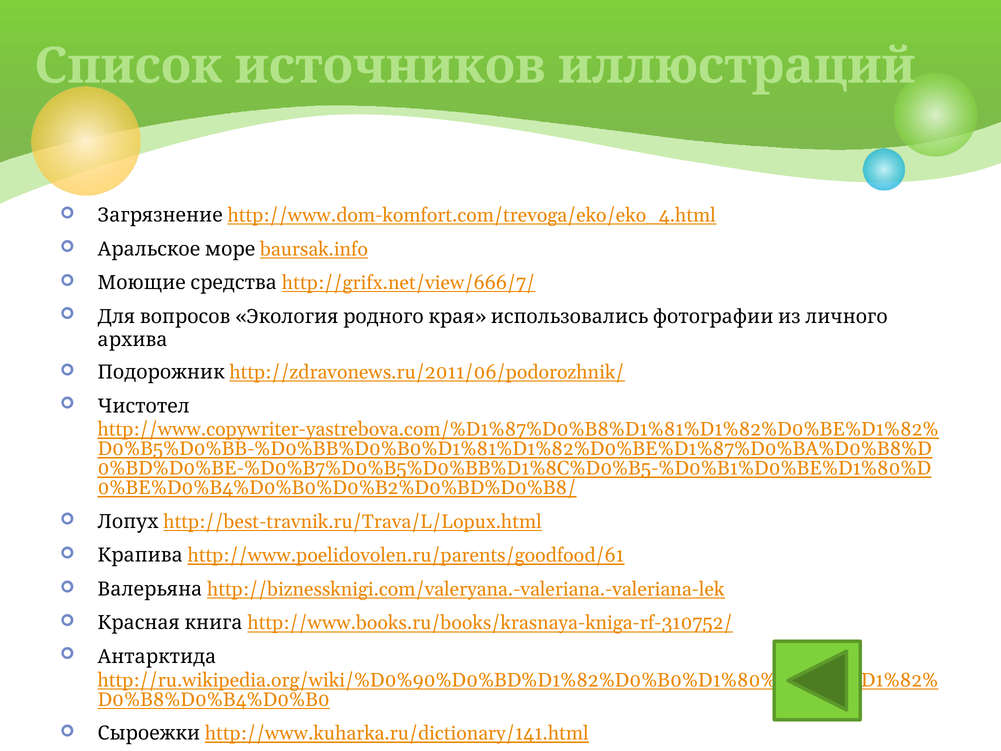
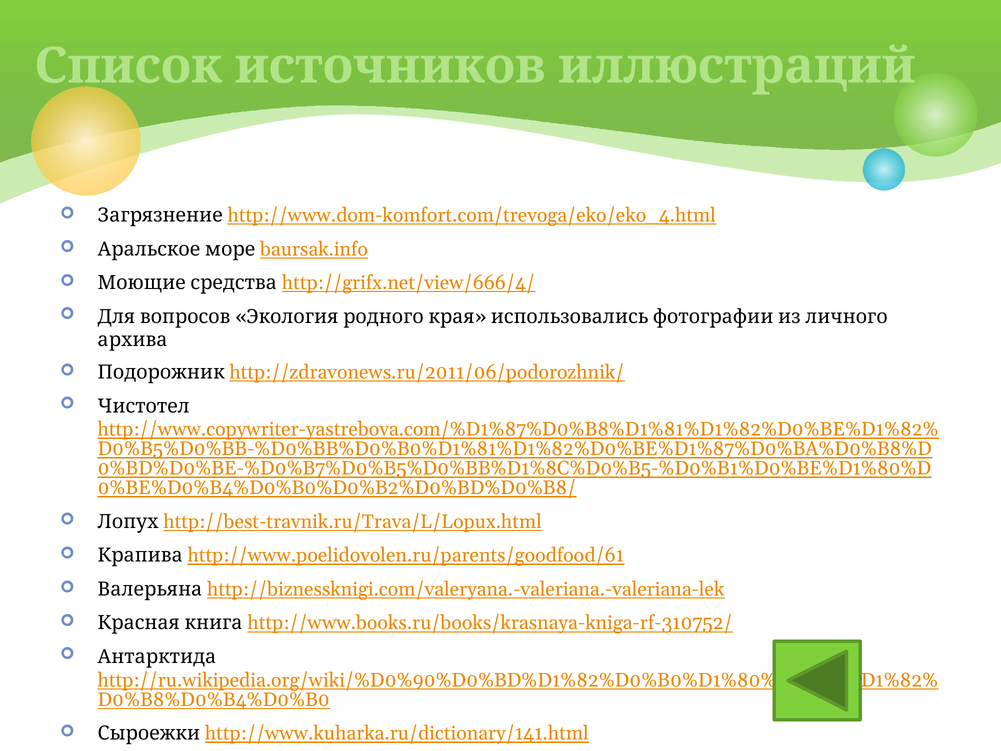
http://grifx.net/view/666/7/: http://grifx.net/view/666/7/ -> http://grifx.net/view/666/4/
